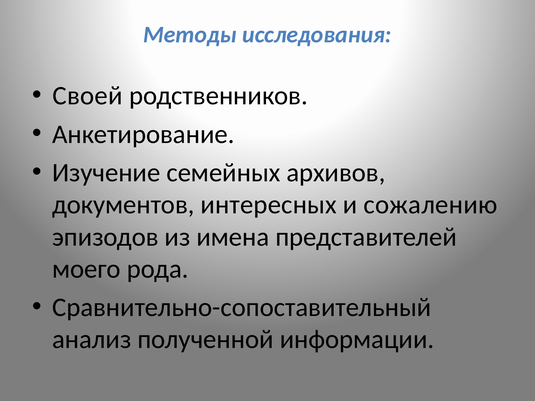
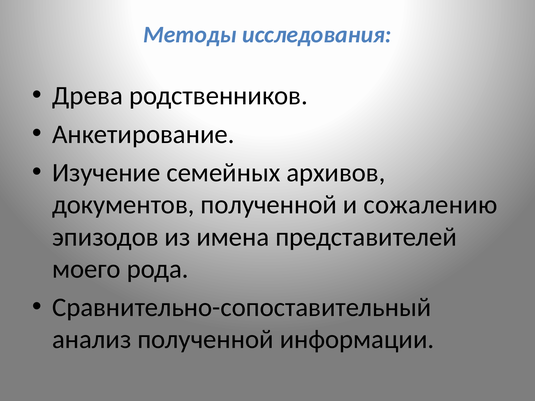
Своей: Своей -> Древа
документов интересных: интересных -> полученной
